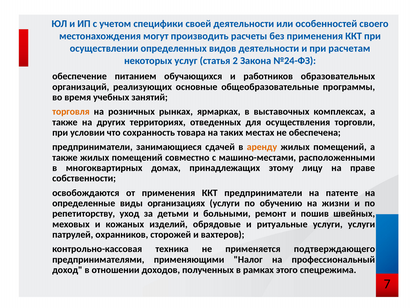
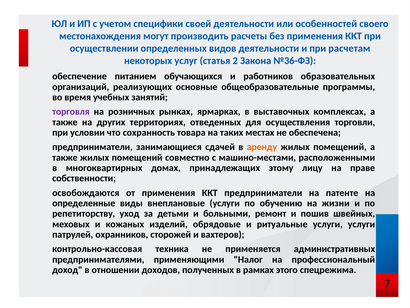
№24-ФЗ: №24-ФЗ -> №36-ФЗ
торговля colour: orange -> purple
организациях: организациях -> внеплановые
подтверждающего: подтверждающего -> административных
